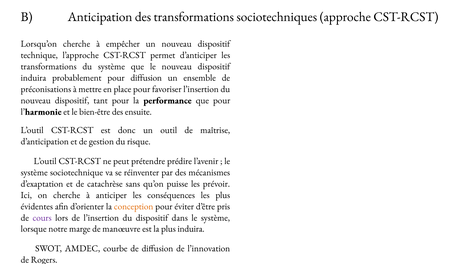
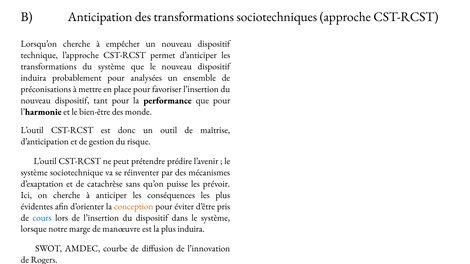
pour diffusion: diffusion -> analysées
ensuite: ensuite -> monde
cours colour: purple -> blue
